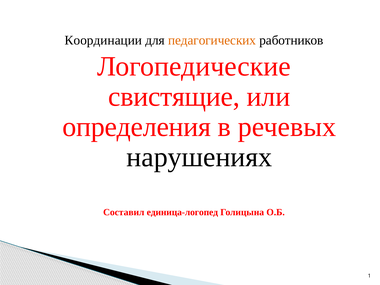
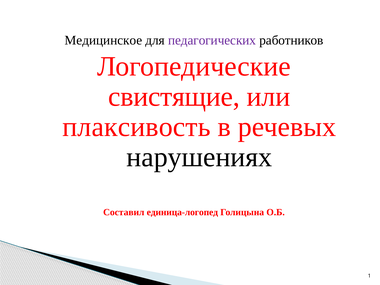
Координации: Координации -> Медицинское
педагогических colour: orange -> purple
определения: определения -> плаксивость
